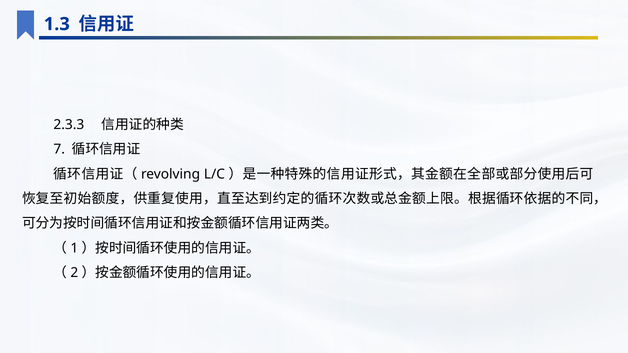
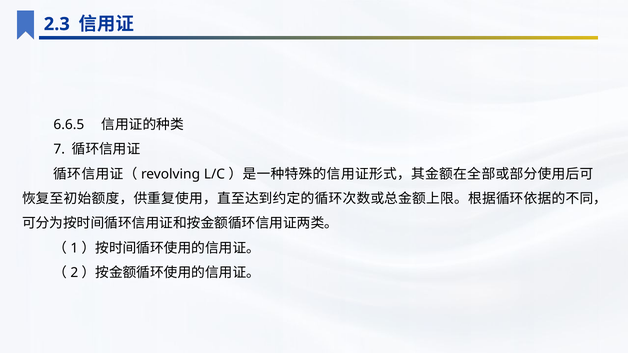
1.3: 1.3 -> 2.3
2.3.3: 2.3.3 -> 6.6.5
